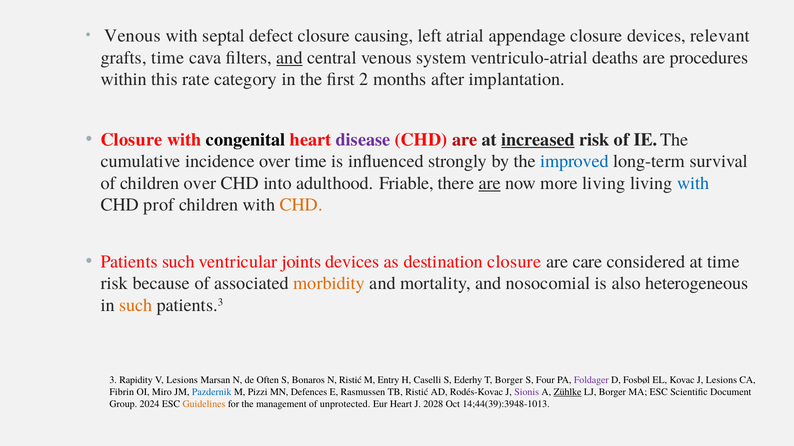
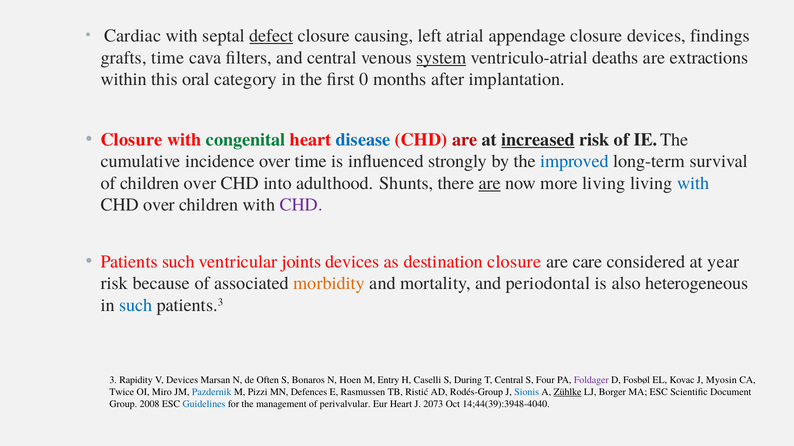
Venous at (133, 36): Venous -> Cardiac
defect underline: none -> present
relevant: relevant -> findings
and at (290, 58) underline: present -> none
system underline: none -> present
procedures: procedures -> extractions
rate: rate -> oral
2: 2 -> 0
congenital colour: black -> green
disease colour: purple -> blue
Friable: Friable -> Shunts
CHD prof: prof -> over
CHD at (301, 205) colour: orange -> purple
at time: time -> year
nosocomial: nosocomial -> periodontal
such at (136, 306) colour: orange -> blue
V Lesions: Lesions -> Devices
N Ristić: Ristić -> Hoen
Ederhy: Ederhy -> During
T Borger: Borger -> Central
J Lesions: Lesions -> Myosin
Fibrin: Fibrin -> Twice
Rodés-Kovac: Rodés-Kovac -> Rodés-Group
Sionis colour: purple -> blue
2024: 2024 -> 2008
Guidelines colour: orange -> blue
unprotected: unprotected -> perivalvular
2028: 2028 -> 2073
14;44(39):3948-1013: 14;44(39):3948-1013 -> 14;44(39):3948-4040
